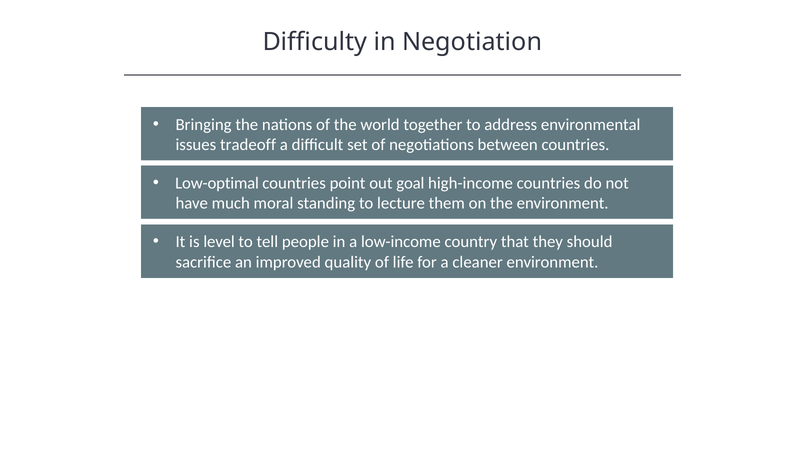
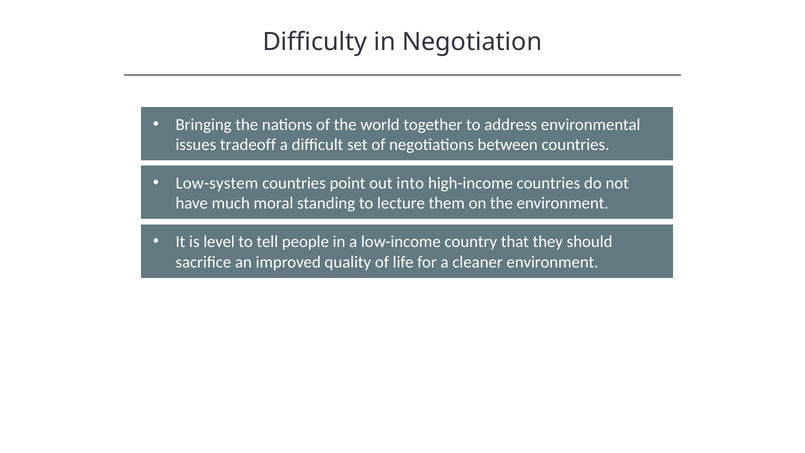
Low-optimal: Low-optimal -> Low-system
goal: goal -> into
